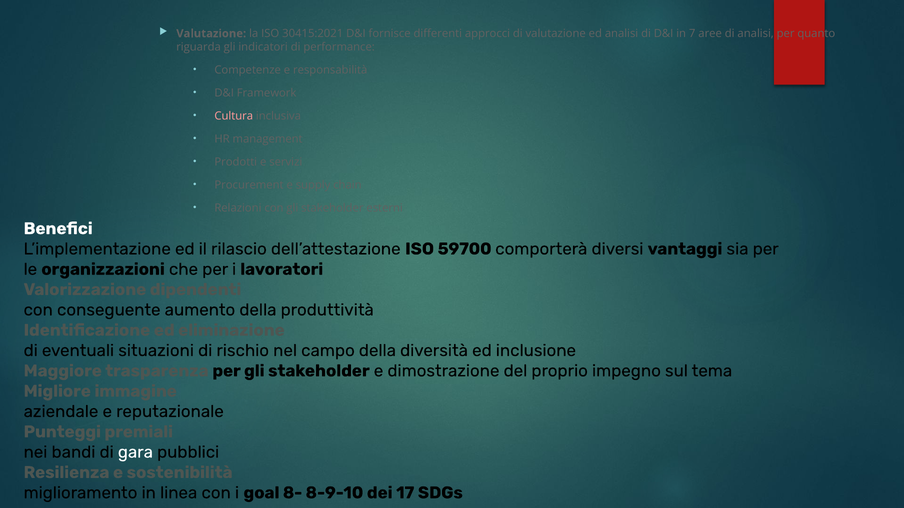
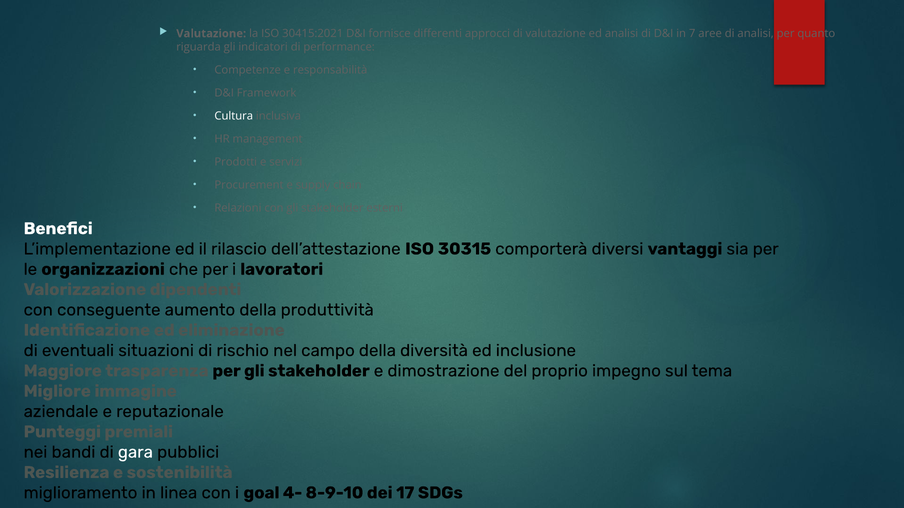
Cultura colour: pink -> white
59700: 59700 -> 30315
8-: 8- -> 4-
